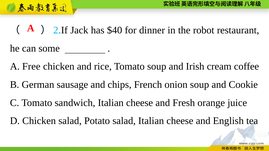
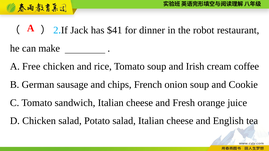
$40: $40 -> $41
some: some -> make
